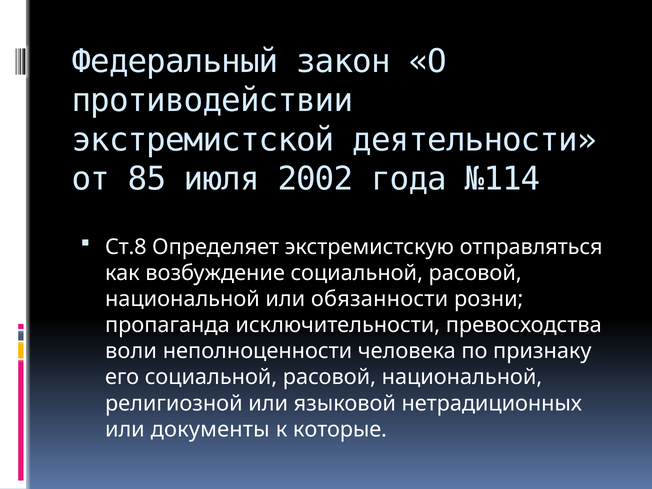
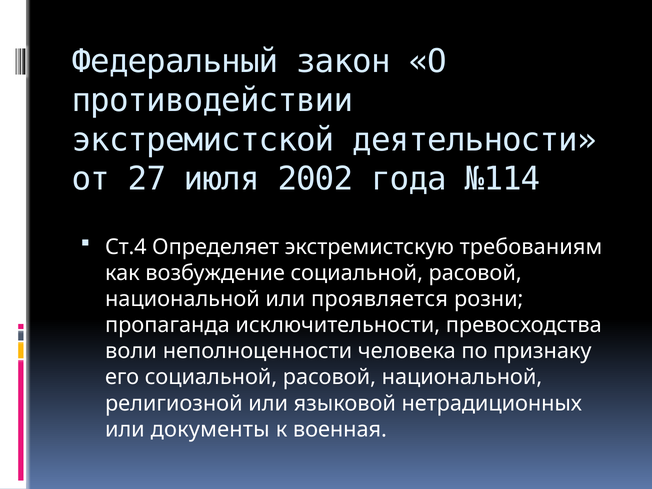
85: 85 -> 27
Ст.8: Ст.8 -> Ст.4
отправляться: отправляться -> требованиям
обязанности: обязанности -> проявляется
которые: которые -> военная
